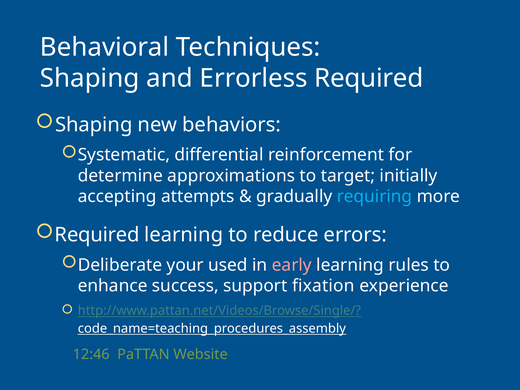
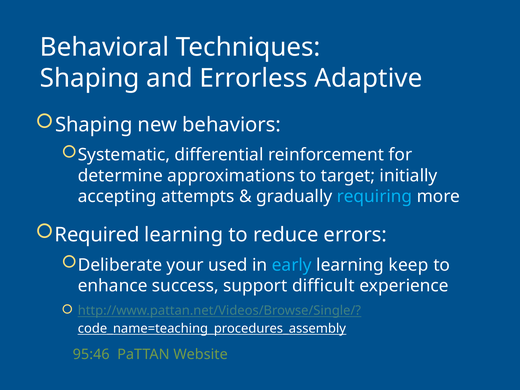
Errorless Required: Required -> Adaptive
early colour: pink -> light blue
rules: rules -> keep
fixation: fixation -> difficult
12:46: 12:46 -> 95:46
